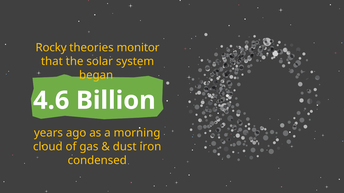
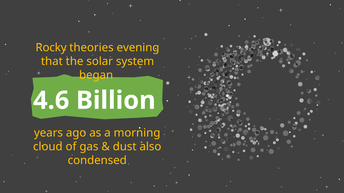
monitor: monitor -> evening
iron: iron -> also
